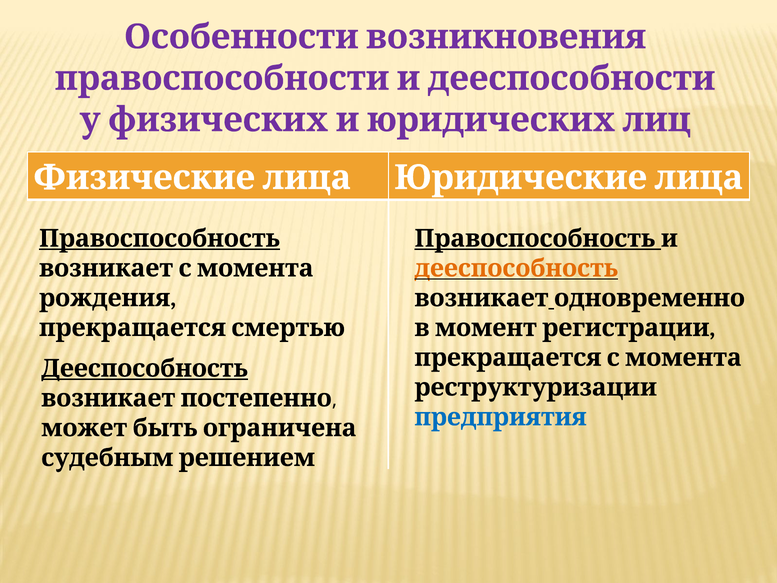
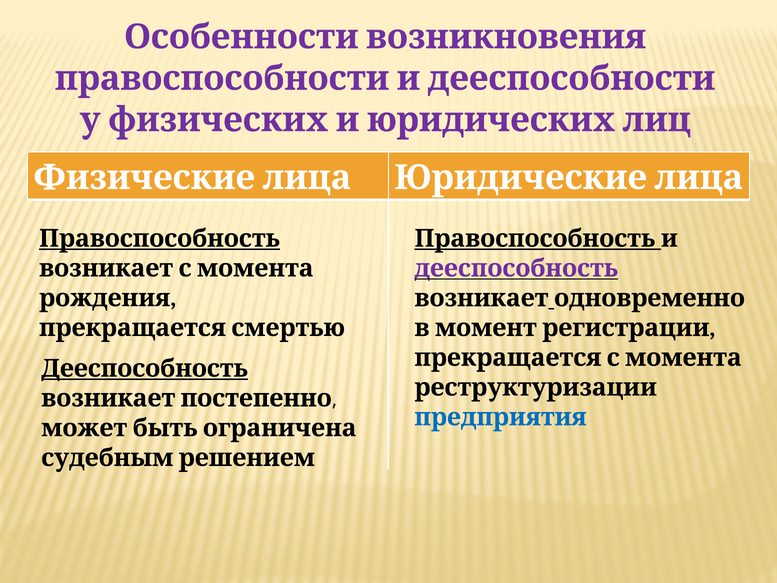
дееспособность at (516, 268) colour: orange -> purple
